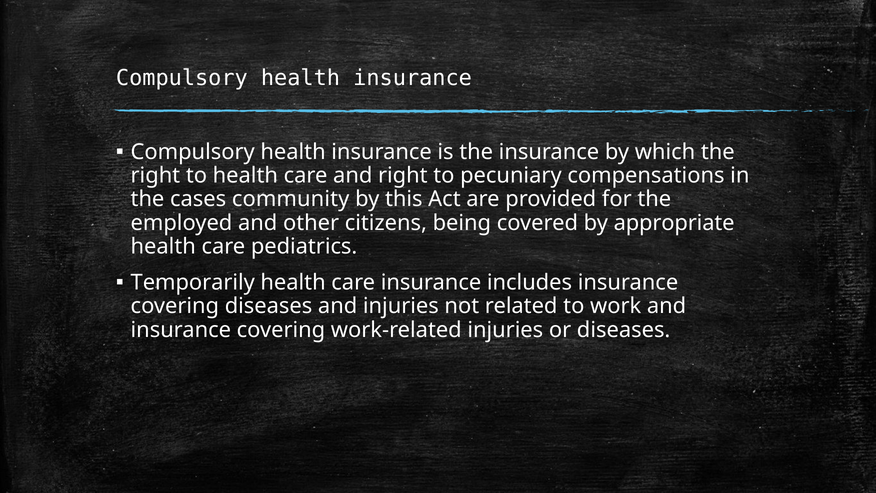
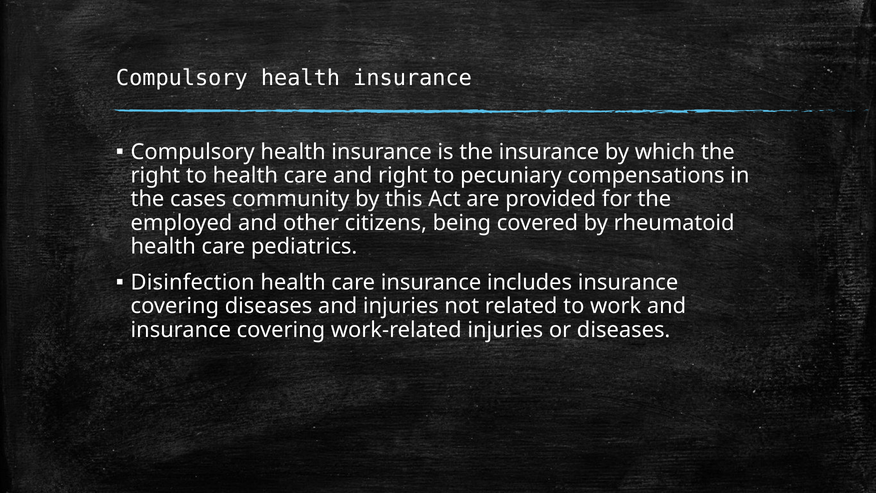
appropriate: appropriate -> rheumatoid
Temporarily: Temporarily -> Disinfection
